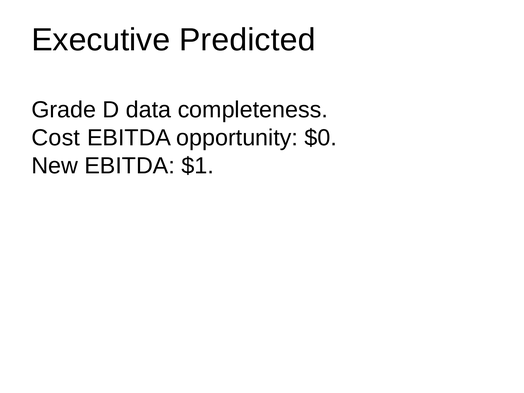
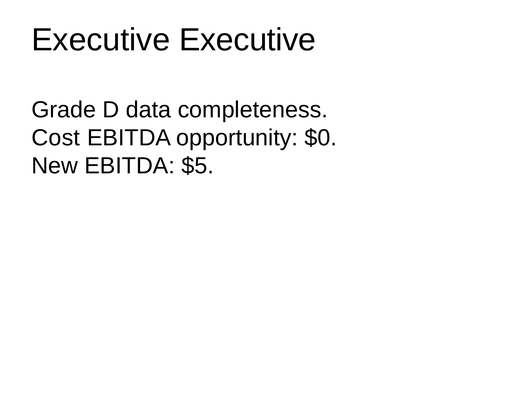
Executive Predicted: Predicted -> Executive
$1: $1 -> $5
